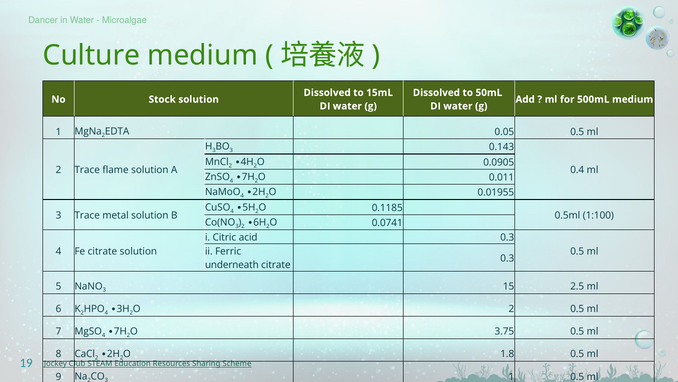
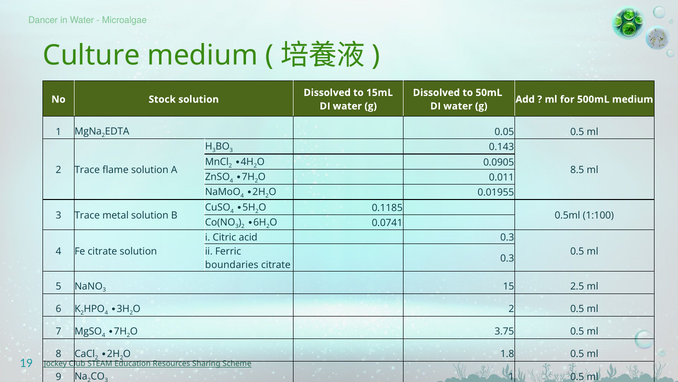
0.4: 0.4 -> 8.5
underneath: underneath -> boundaries
